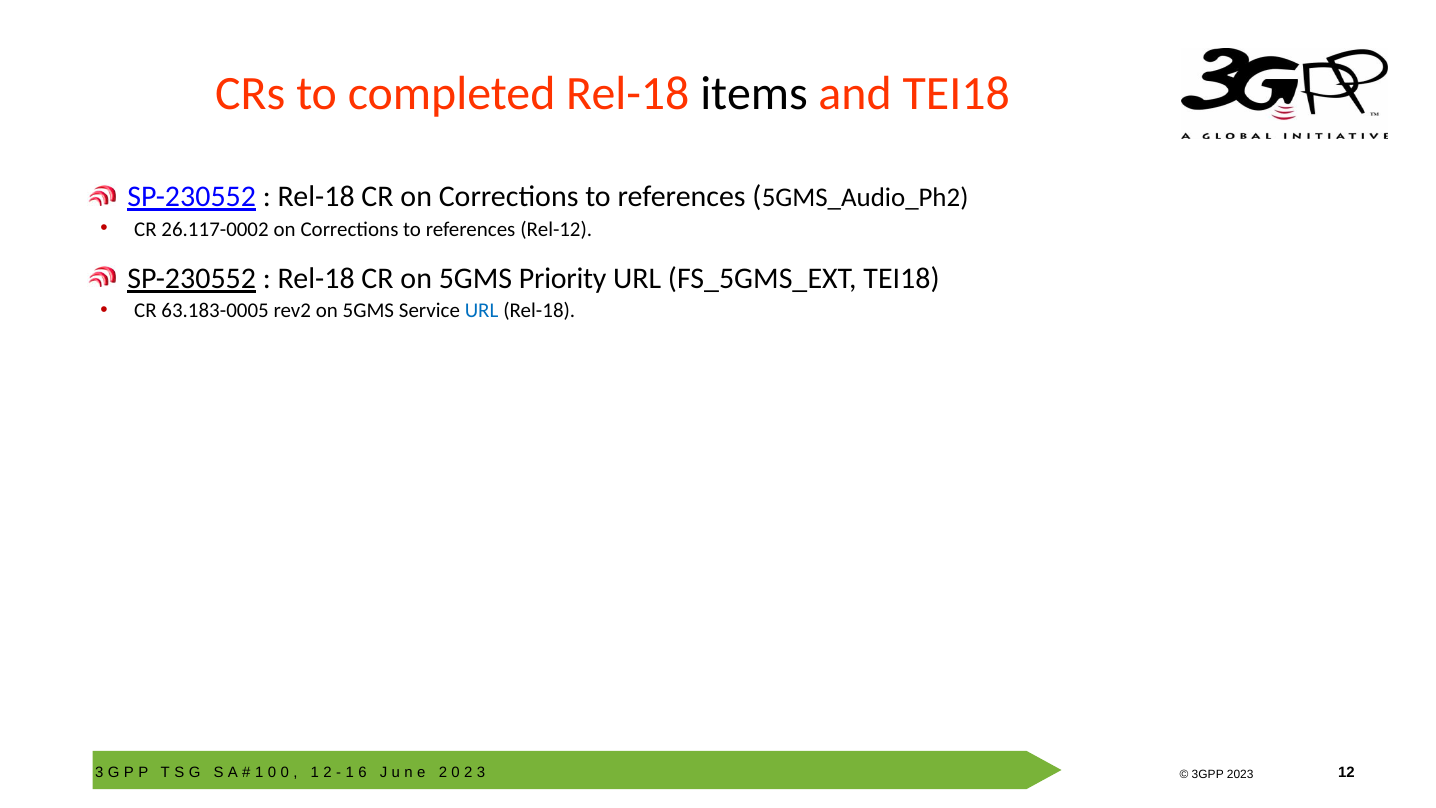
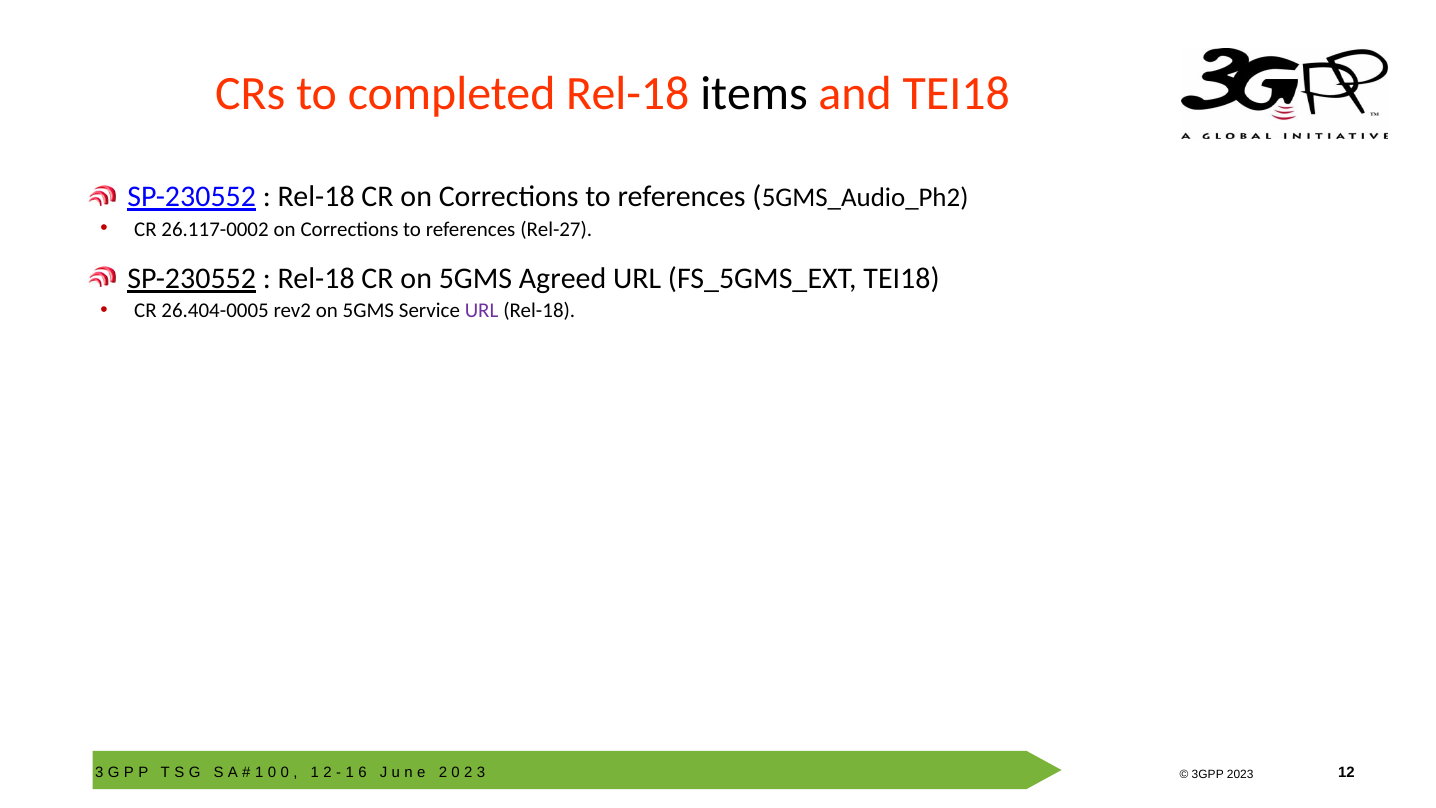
Rel-12: Rel-12 -> Rel-27
Priority: Priority -> Agreed
63.183-0005: 63.183-0005 -> 26.404-0005
URL at (482, 311) colour: blue -> purple
